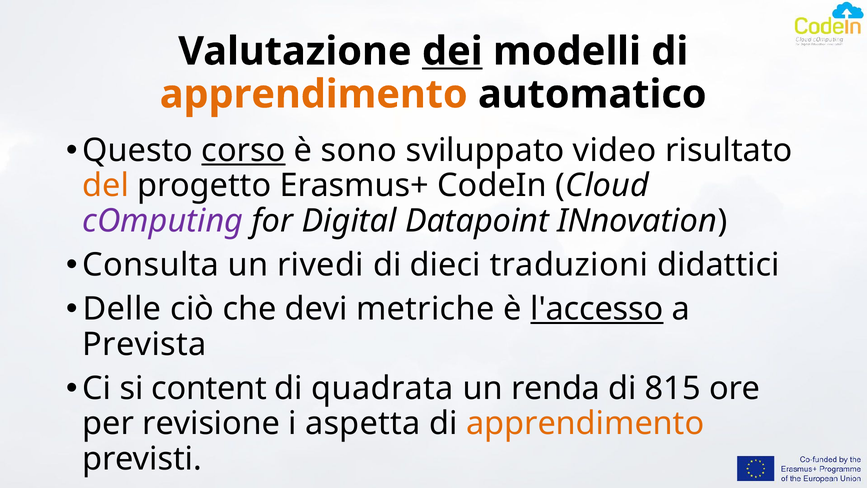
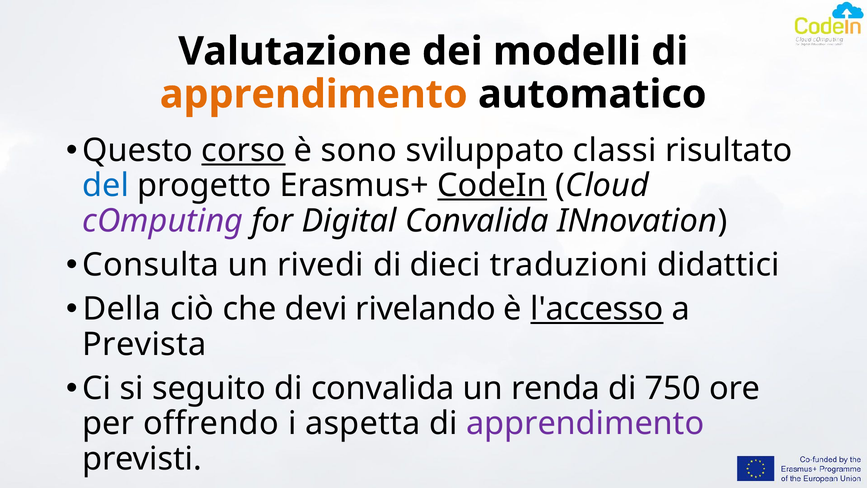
dei underline: present -> none
video: video -> classi
del colour: orange -> blue
CodeIn underline: none -> present
Digital Datapoint: Datapoint -> Convalida
Delle: Delle -> Della
metriche: metriche -> rivelando
content: content -> seguito
di quadrata: quadrata -> convalida
815: 815 -> 750
revisione: revisione -> offrendo
apprendimento at (585, 423) colour: orange -> purple
